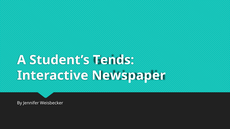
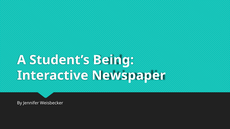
Tends: Tends -> Being
